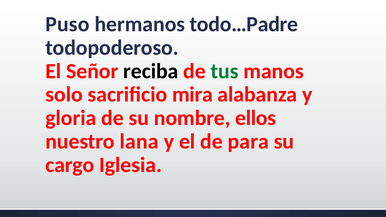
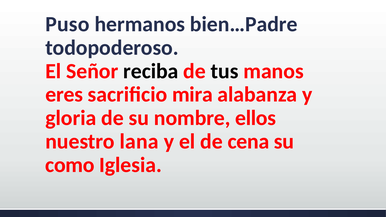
todo…Padre: todo…Padre -> bien…Padre
tus colour: green -> black
solo: solo -> eres
para: para -> cena
cargo: cargo -> como
